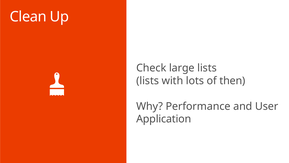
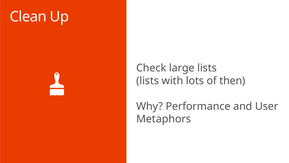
Application: Application -> Metaphors
